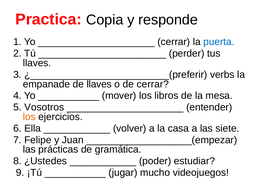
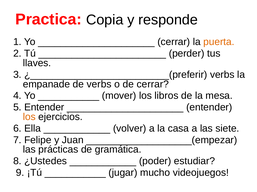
puerta colour: blue -> orange
de llaves: llaves -> verbs
5 Vosotros: Vosotros -> Entender
